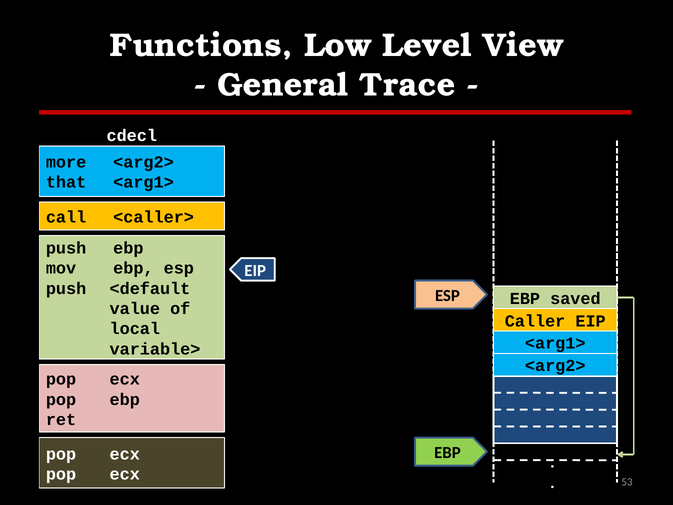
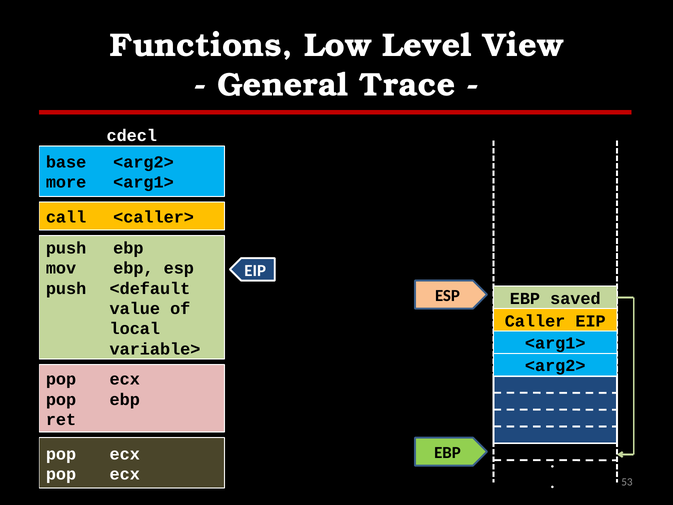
more: more -> base
that: that -> more
